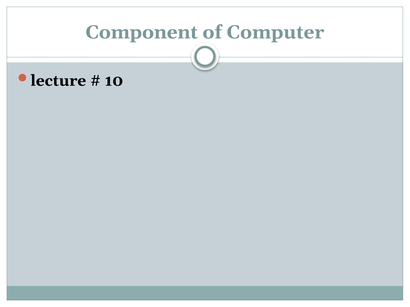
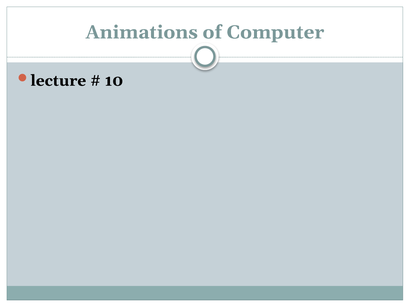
Component: Component -> Animations
